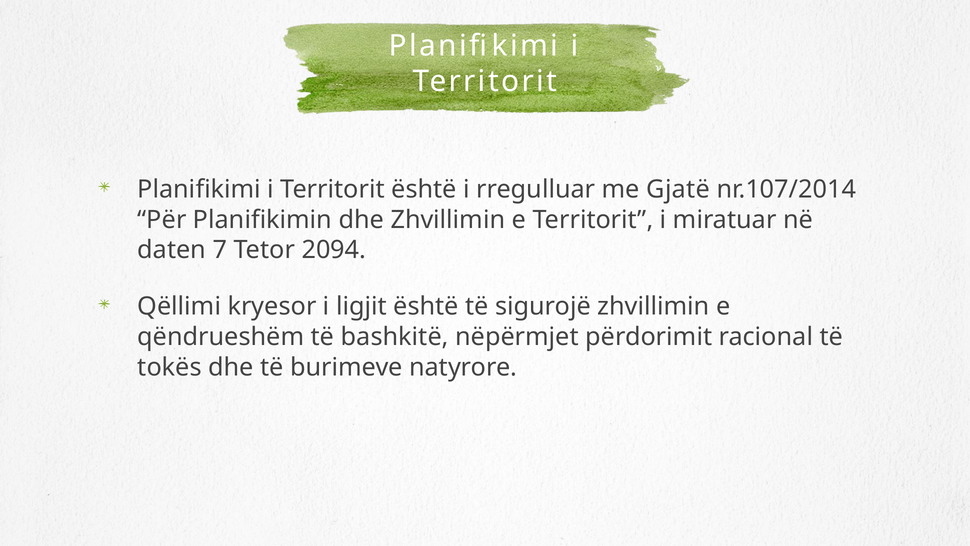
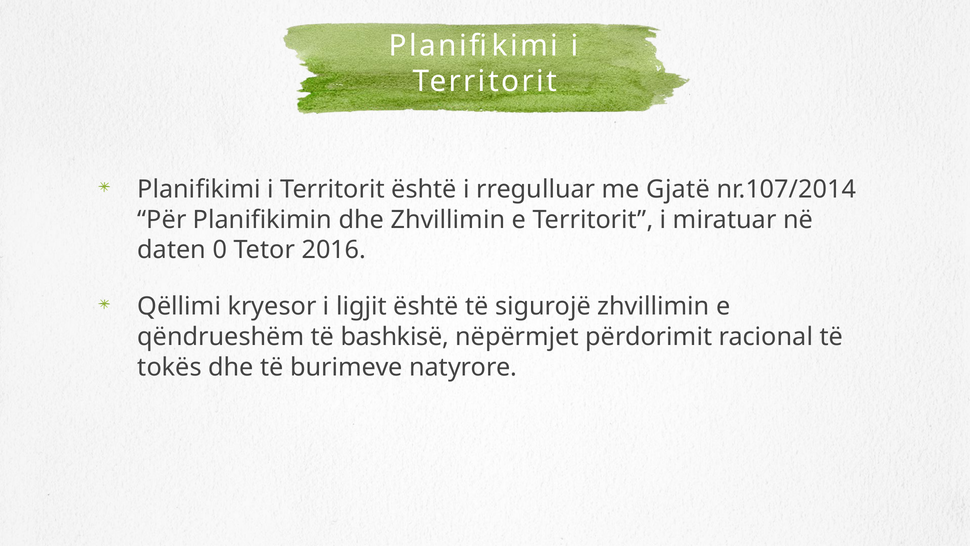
7: 7 -> 0
2094: 2094 -> 2016
bashkitë: bashkitë -> bashkisë
